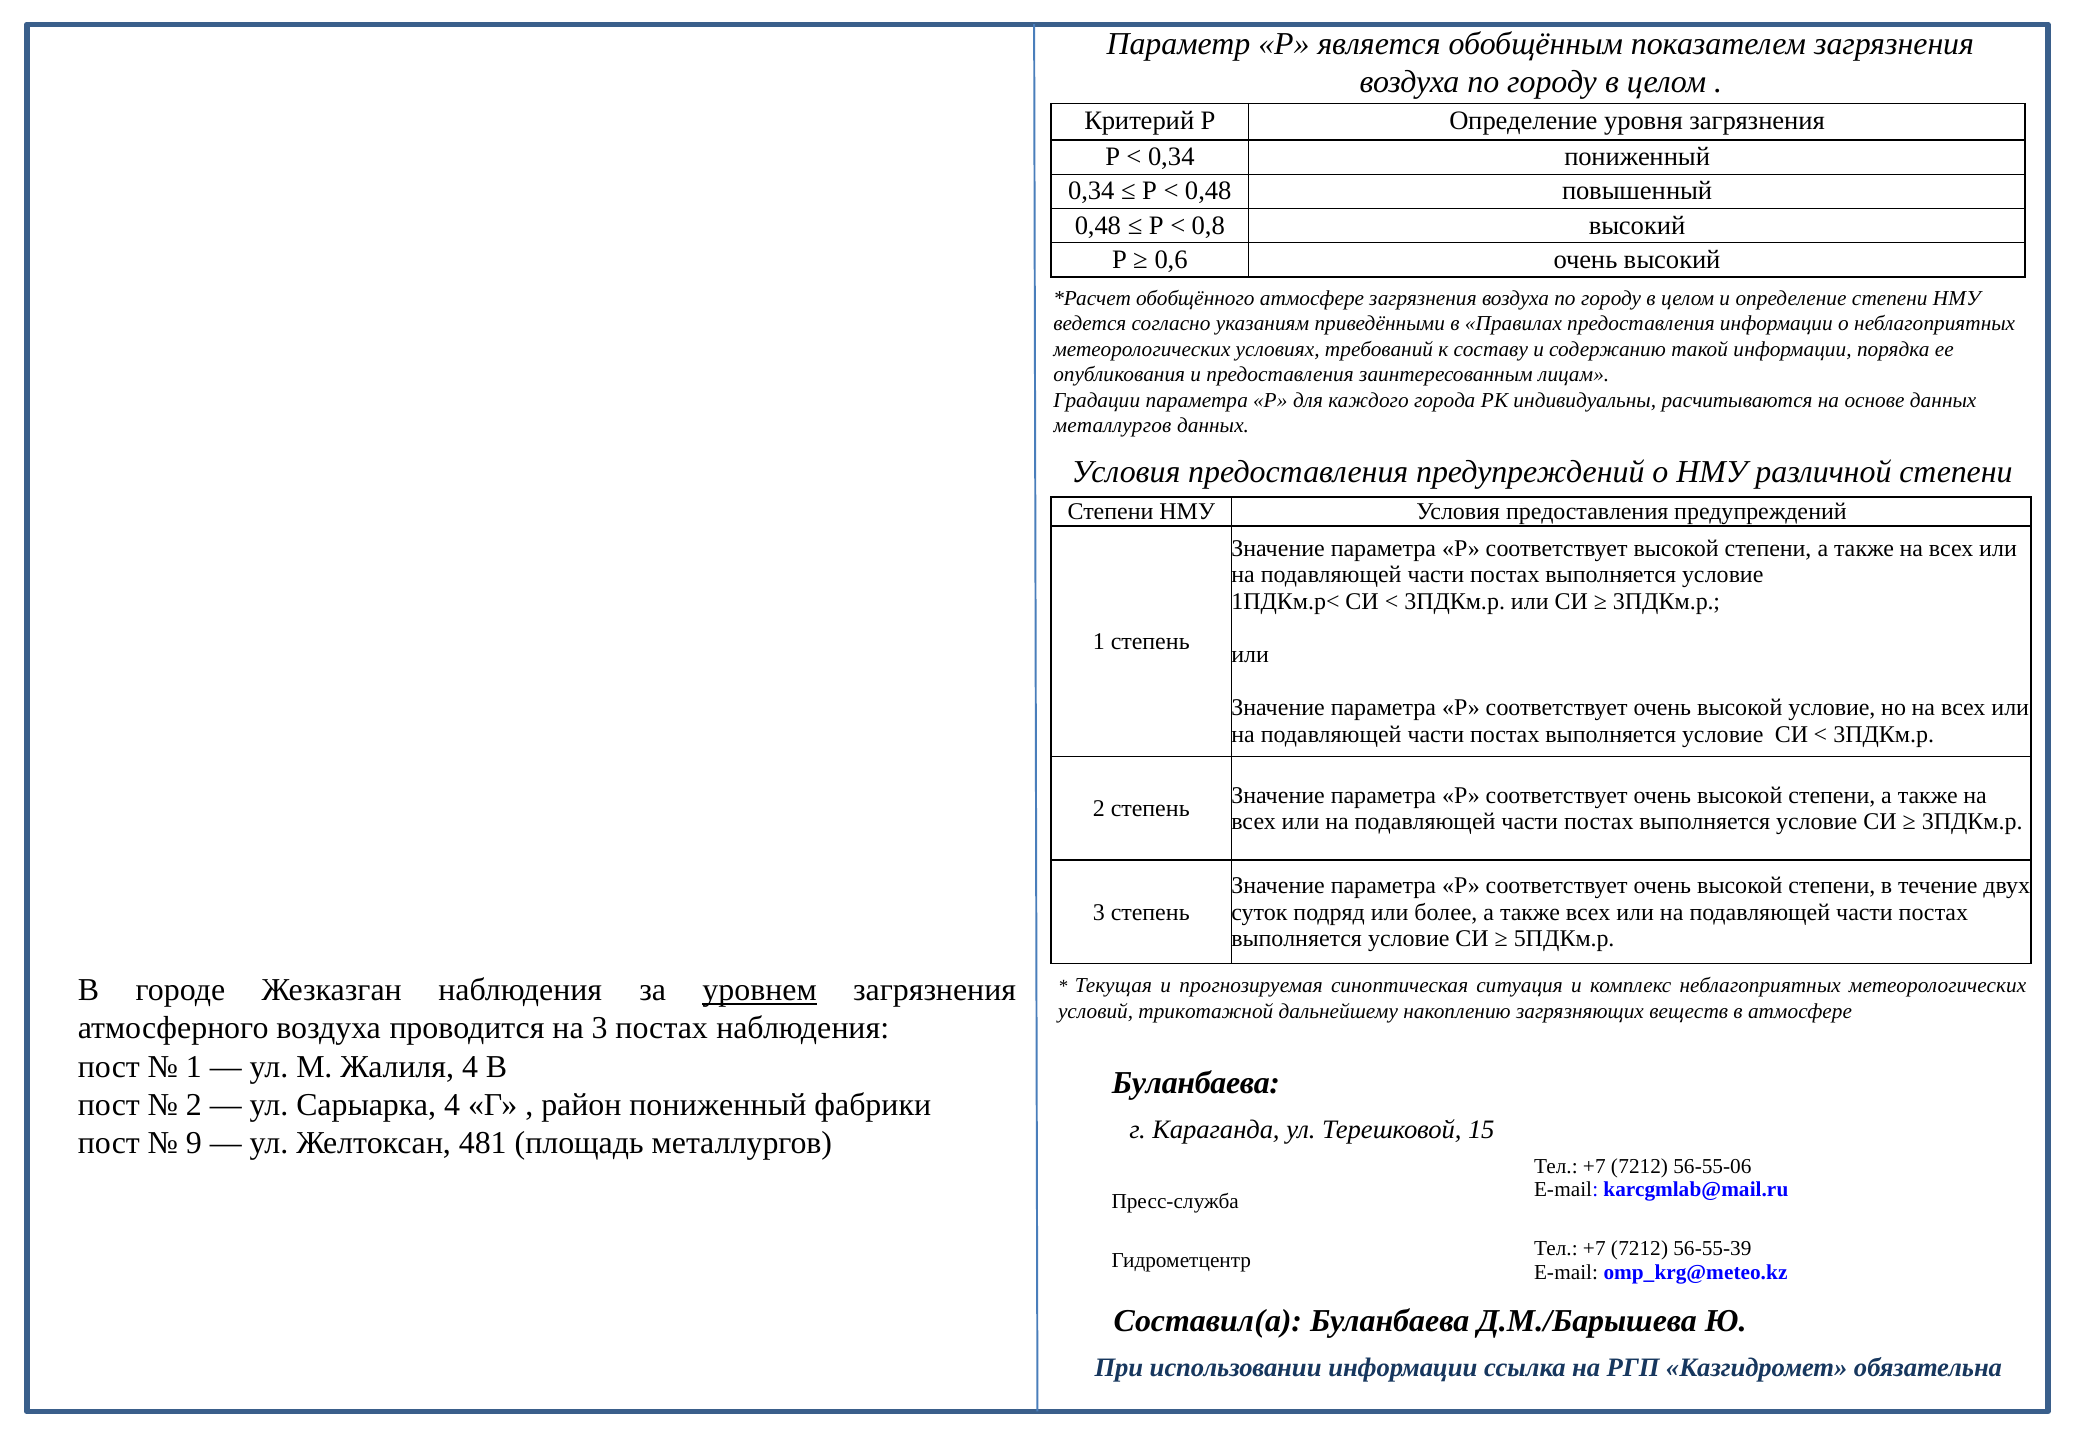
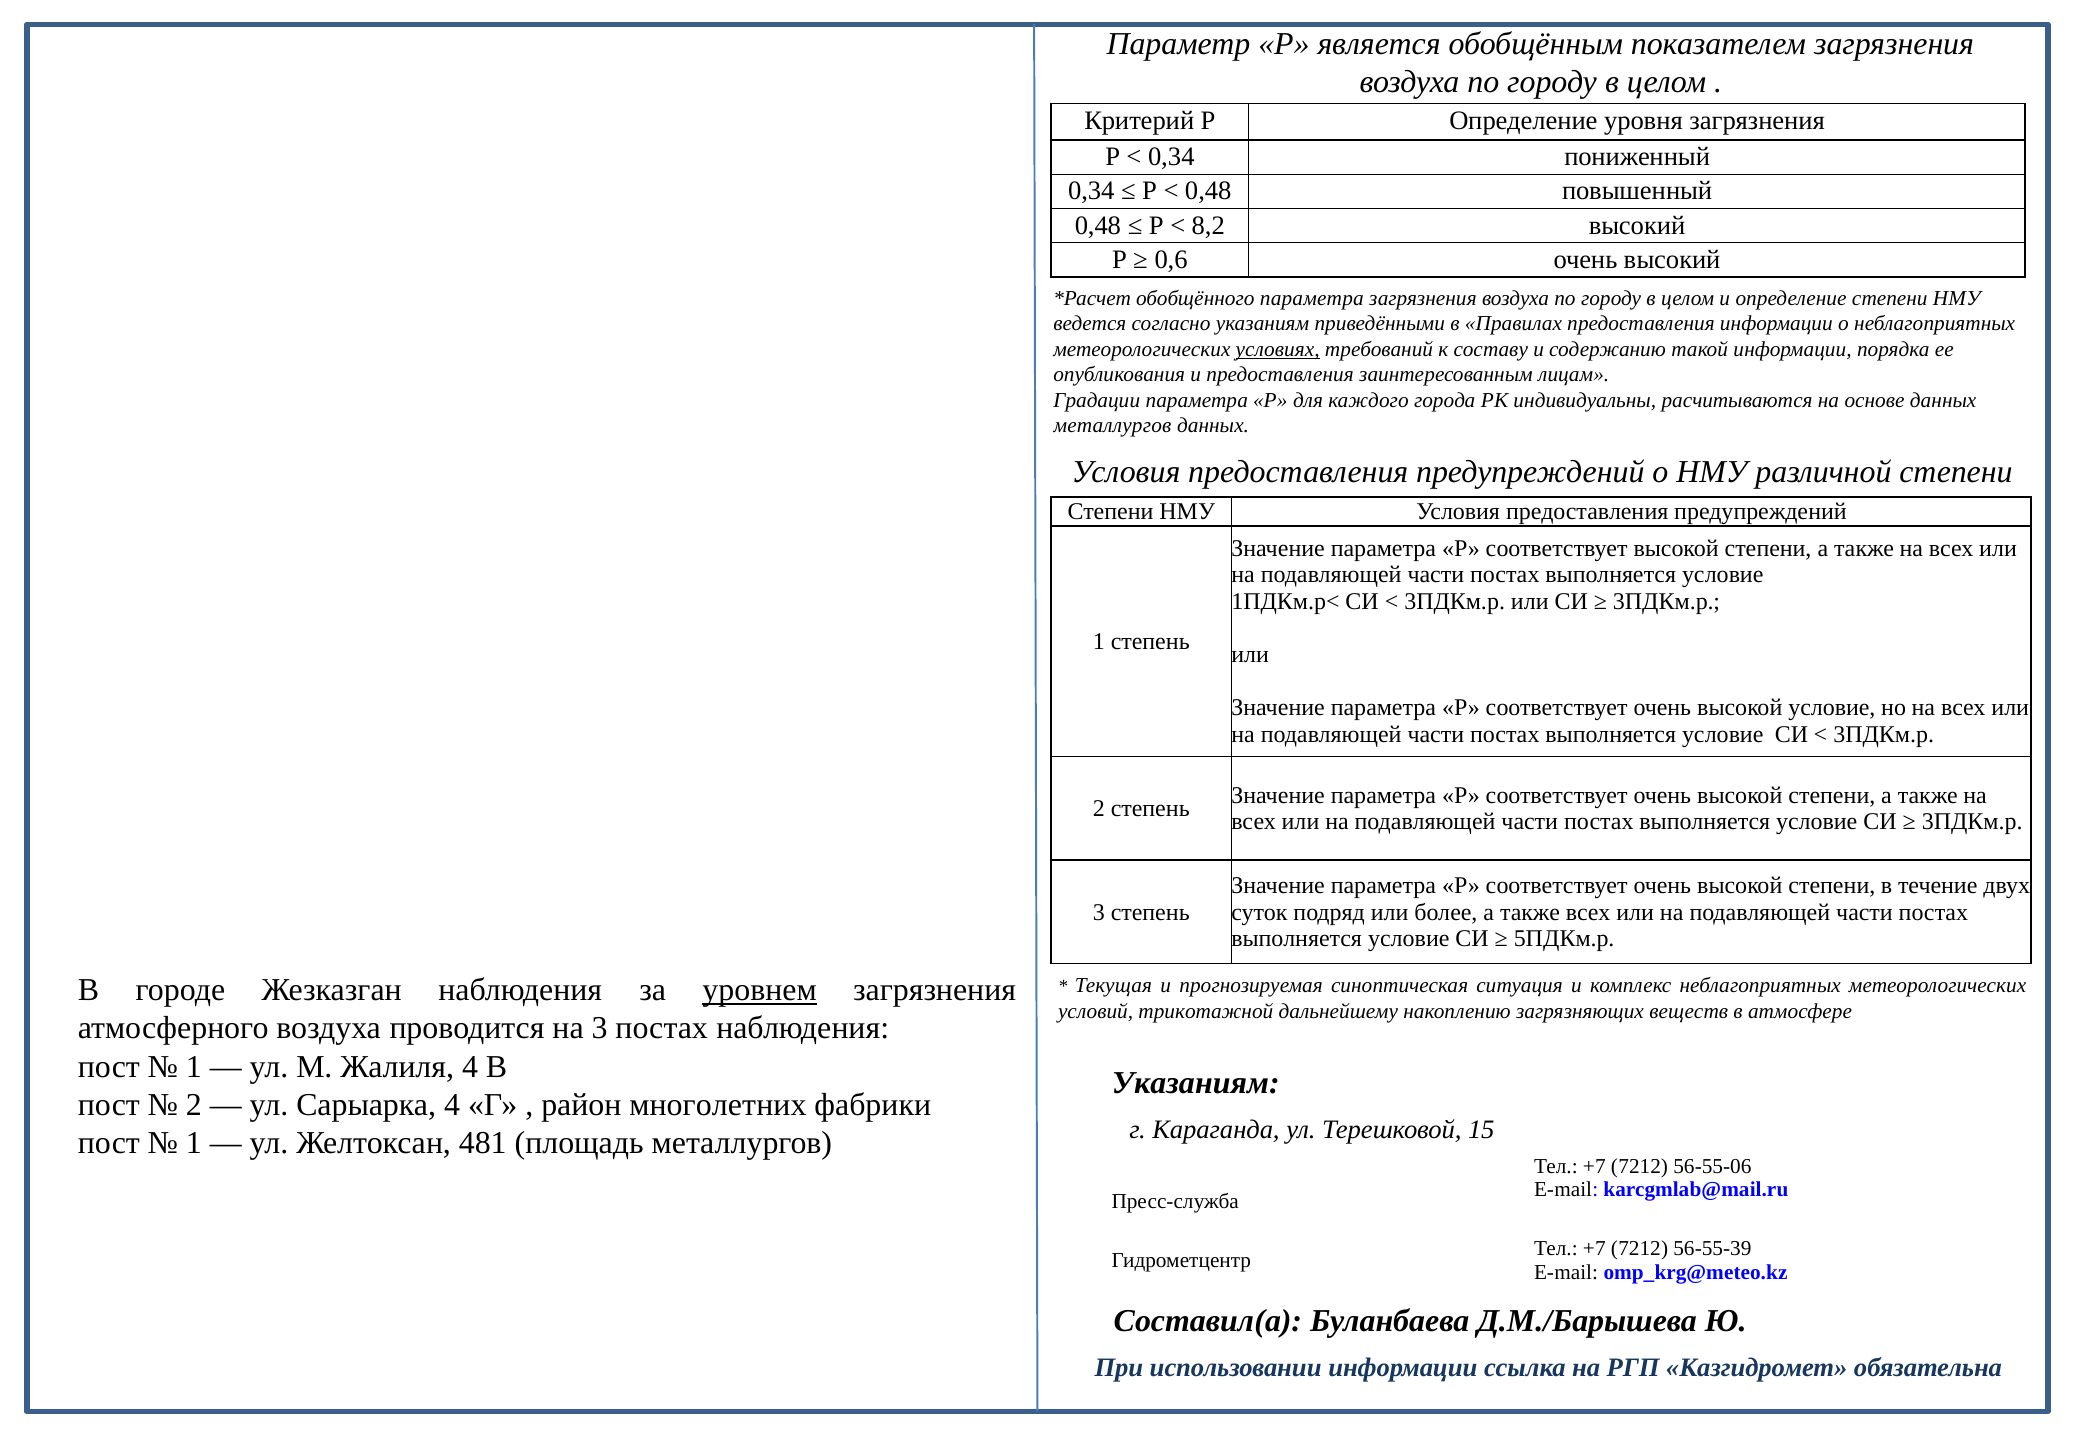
0,8: 0,8 -> 8,2
обобщённого атмосфере: атмосфере -> параметра
условиях underline: none -> present
Буланбаева at (1196, 1083): Буланбаева -> Указаниям
район пониженный: пониженный -> многолетних
9 at (194, 1144): 9 -> 1
